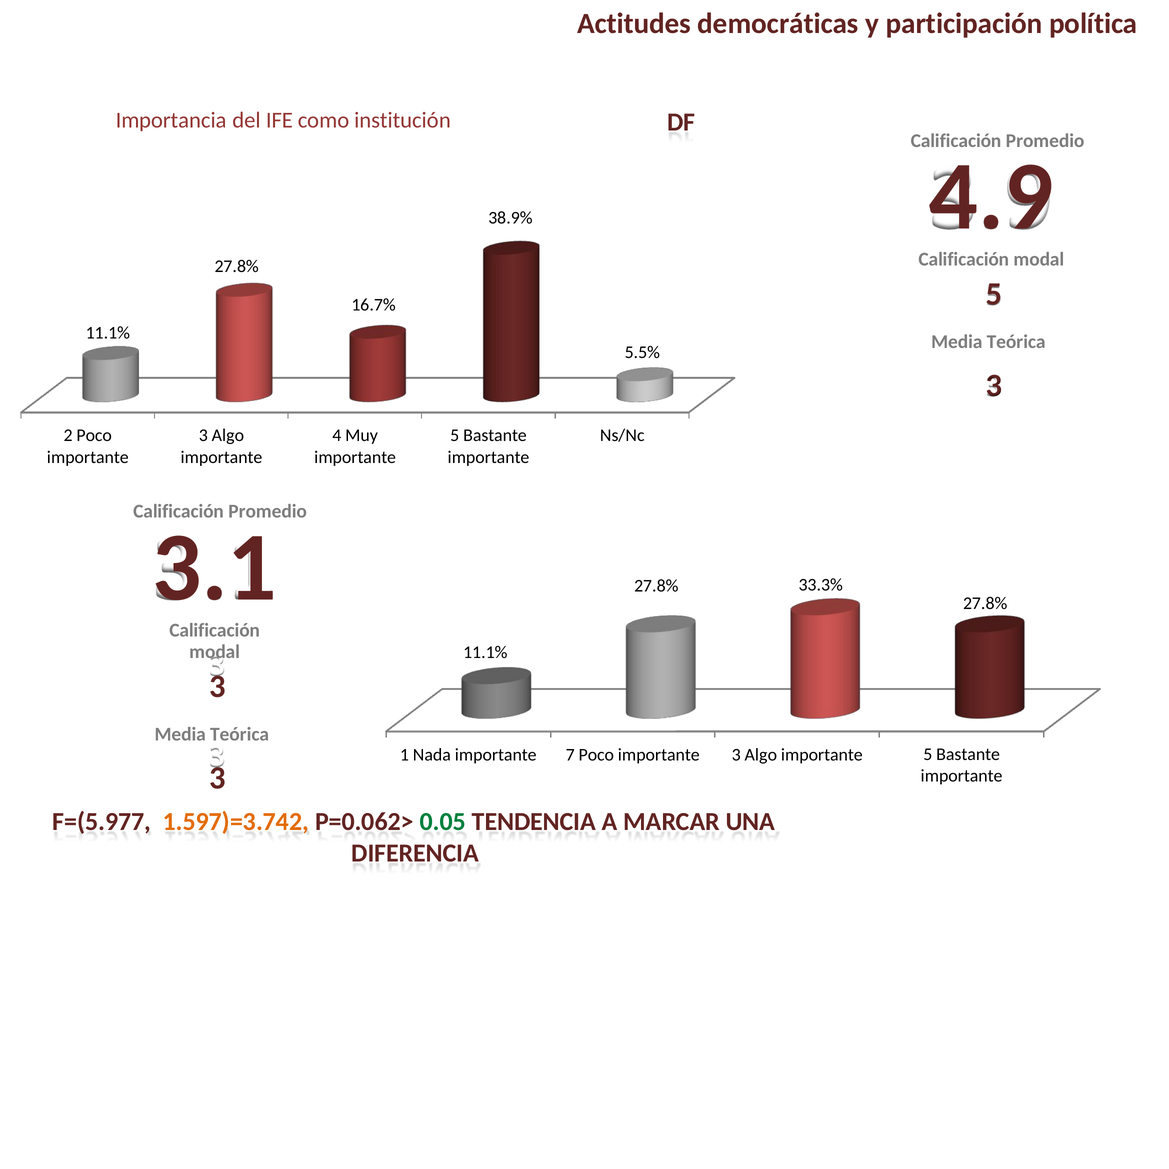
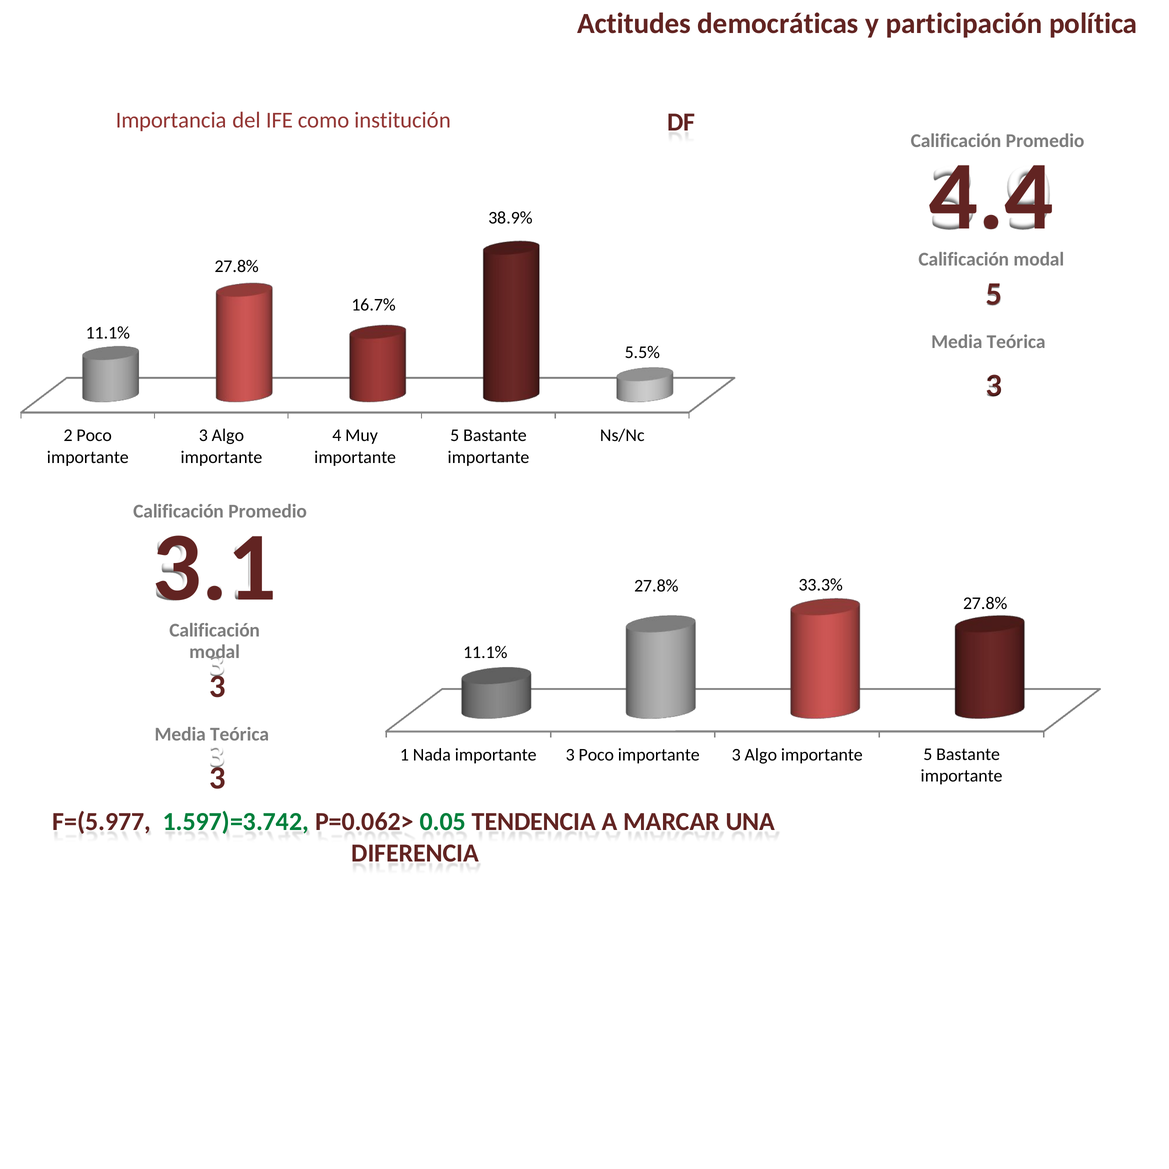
4.9: 4.9 -> 4.4
Nada importante 7: 7 -> 3
1.597)=3.742 colour: orange -> green
